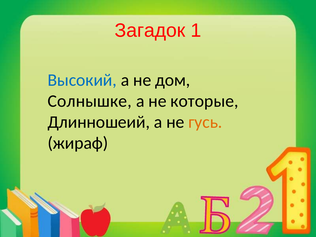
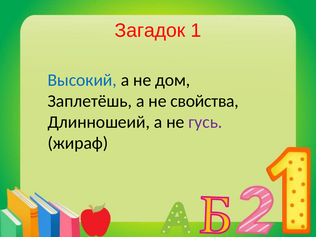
Солнышке: Солнышке -> Заплетёшь
которые: которые -> свойства
гусь colour: orange -> purple
